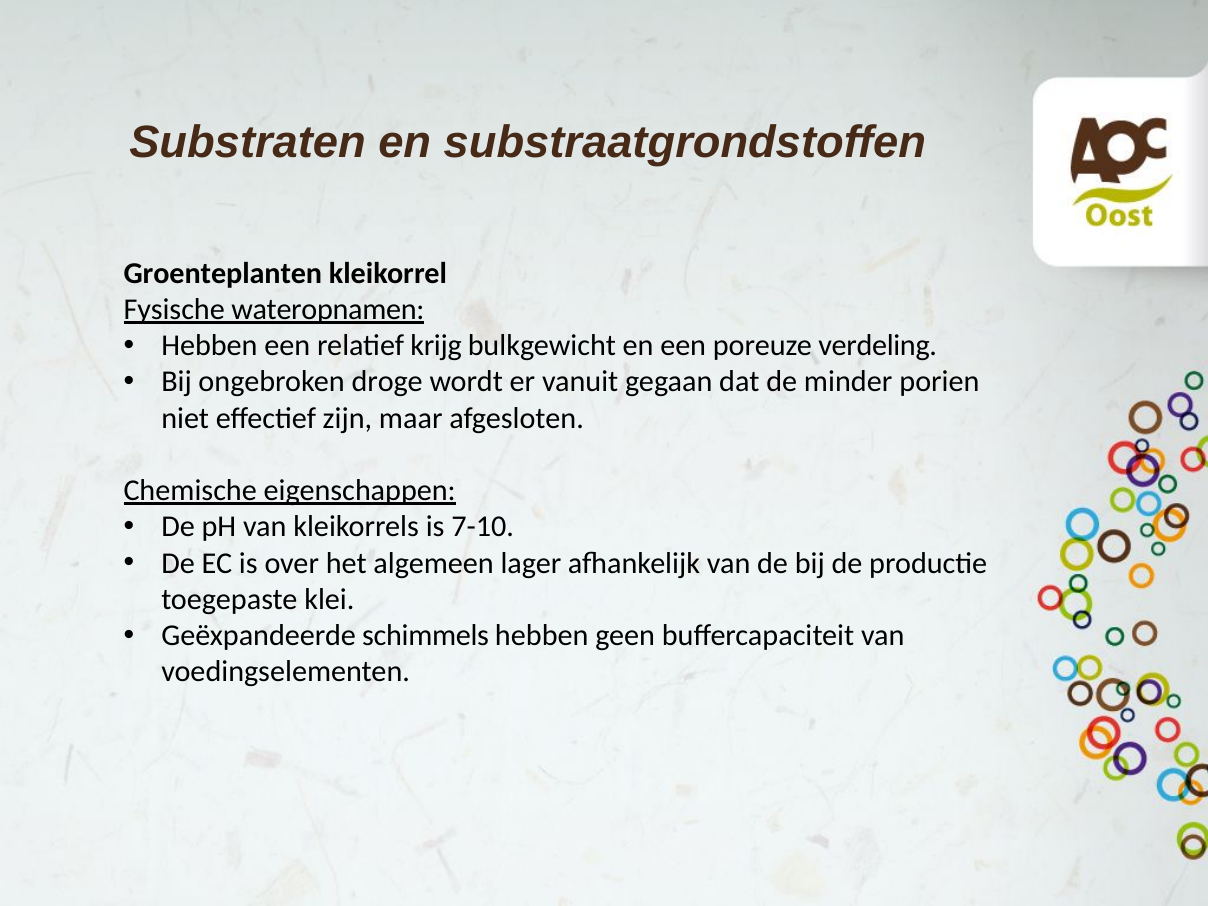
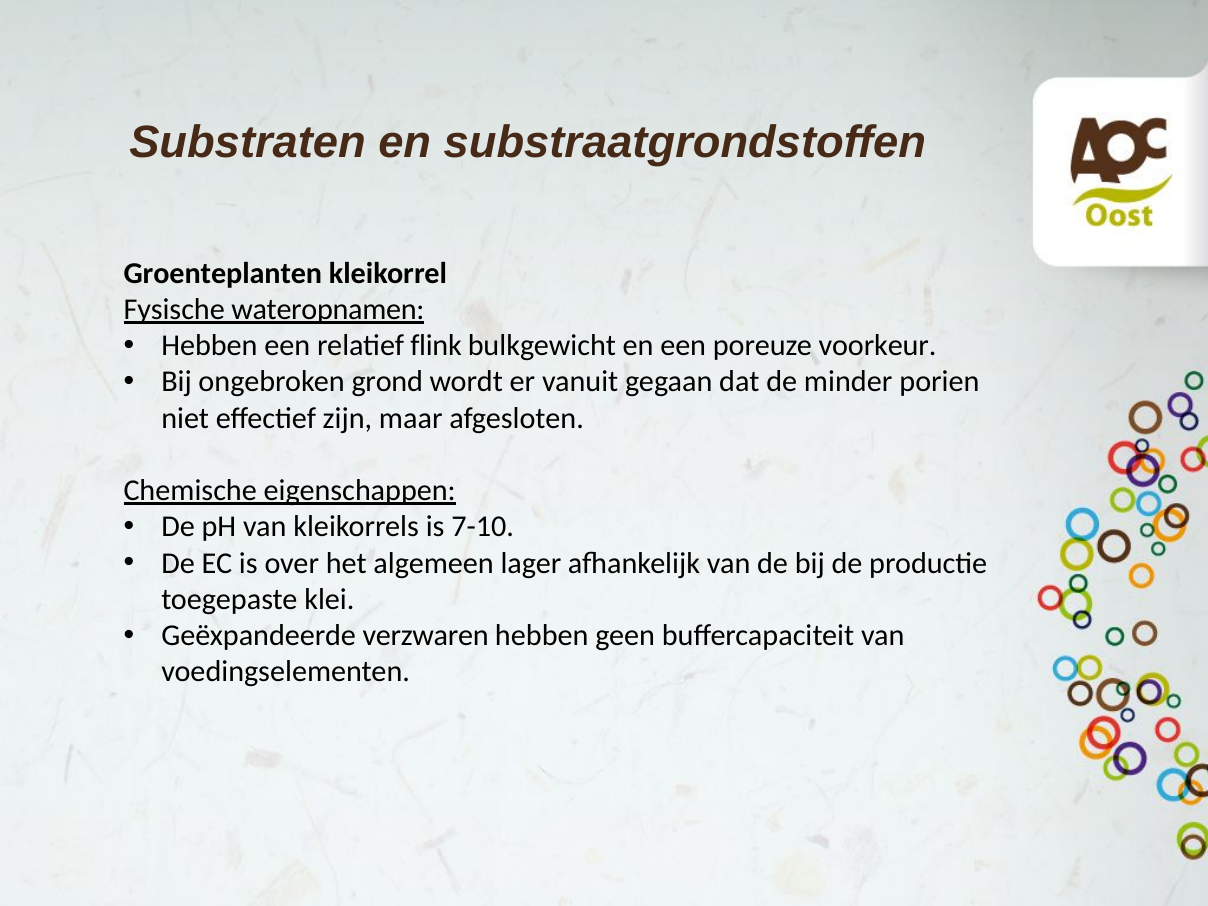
krijg: krijg -> flink
verdeling: verdeling -> voorkeur
droge: droge -> grond
schimmels: schimmels -> verzwaren
